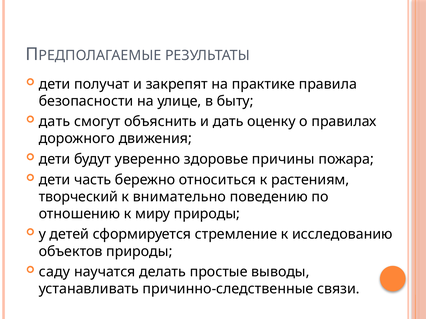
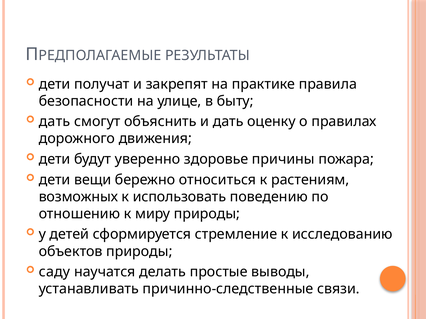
часть: часть -> вещи
творческий: творческий -> возможных
внимательно: внимательно -> использовать
